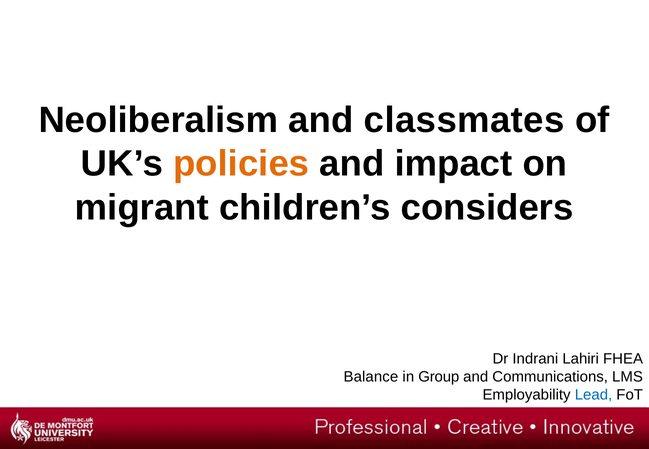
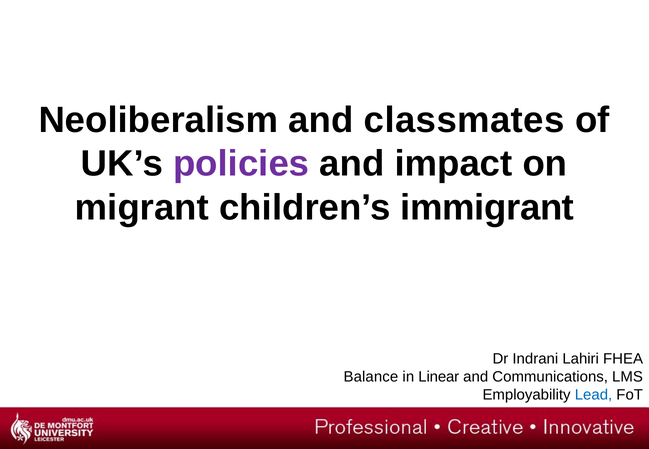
policies colour: orange -> purple
considers: considers -> immigrant
Group: Group -> Linear
